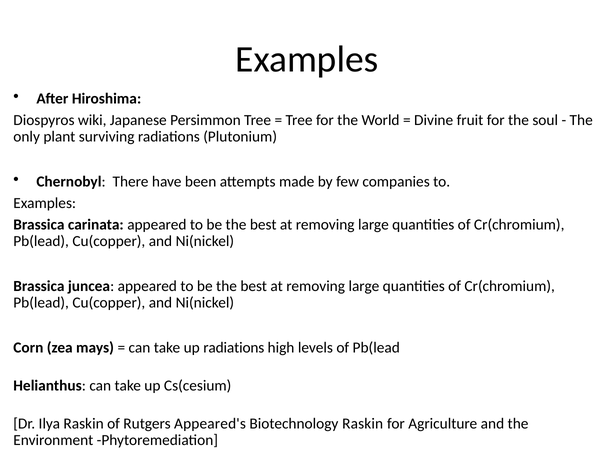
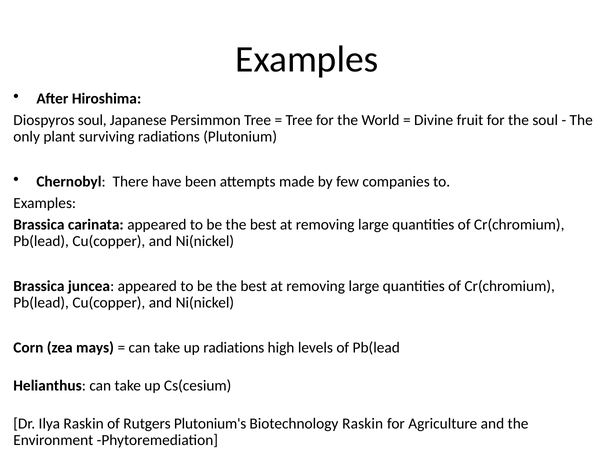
Diospyros wiki: wiki -> soul
Appeared's: Appeared's -> Plutonium's
